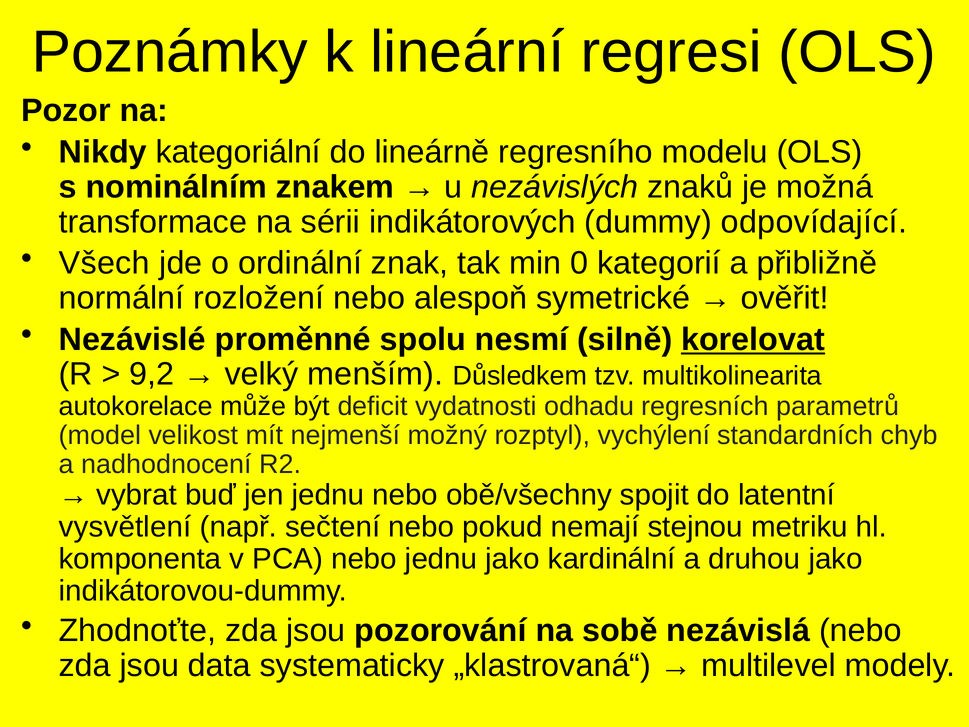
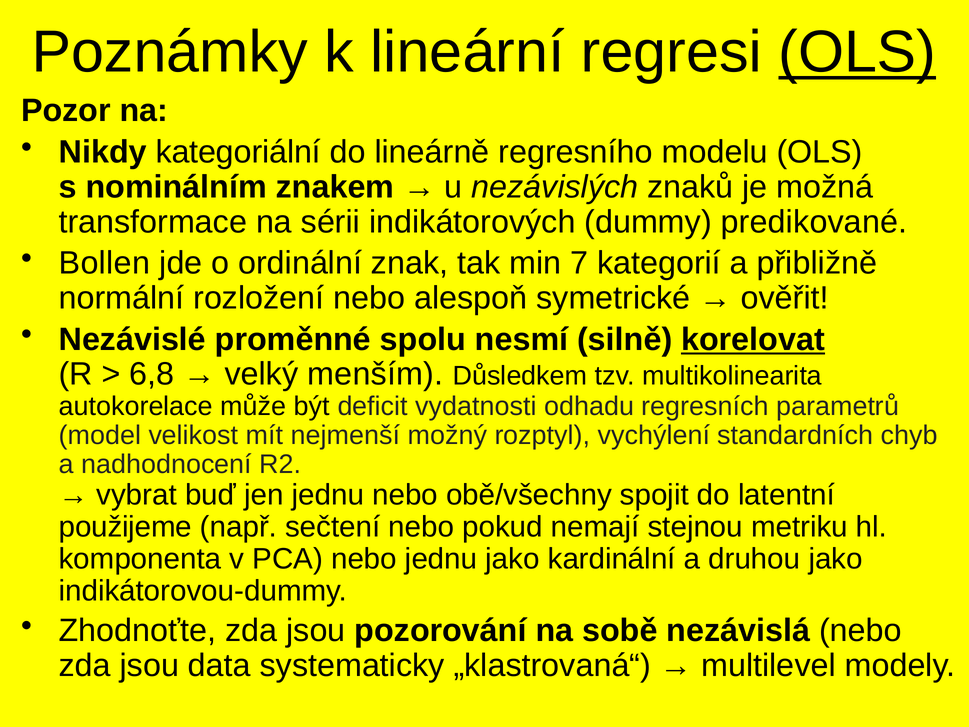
OLS at (857, 52) underline: none -> present
odpovídající: odpovídající -> predikované
Všech: Všech -> Bollen
0: 0 -> 7
9,2: 9,2 -> 6,8
vysvětlení: vysvětlení -> použijeme
